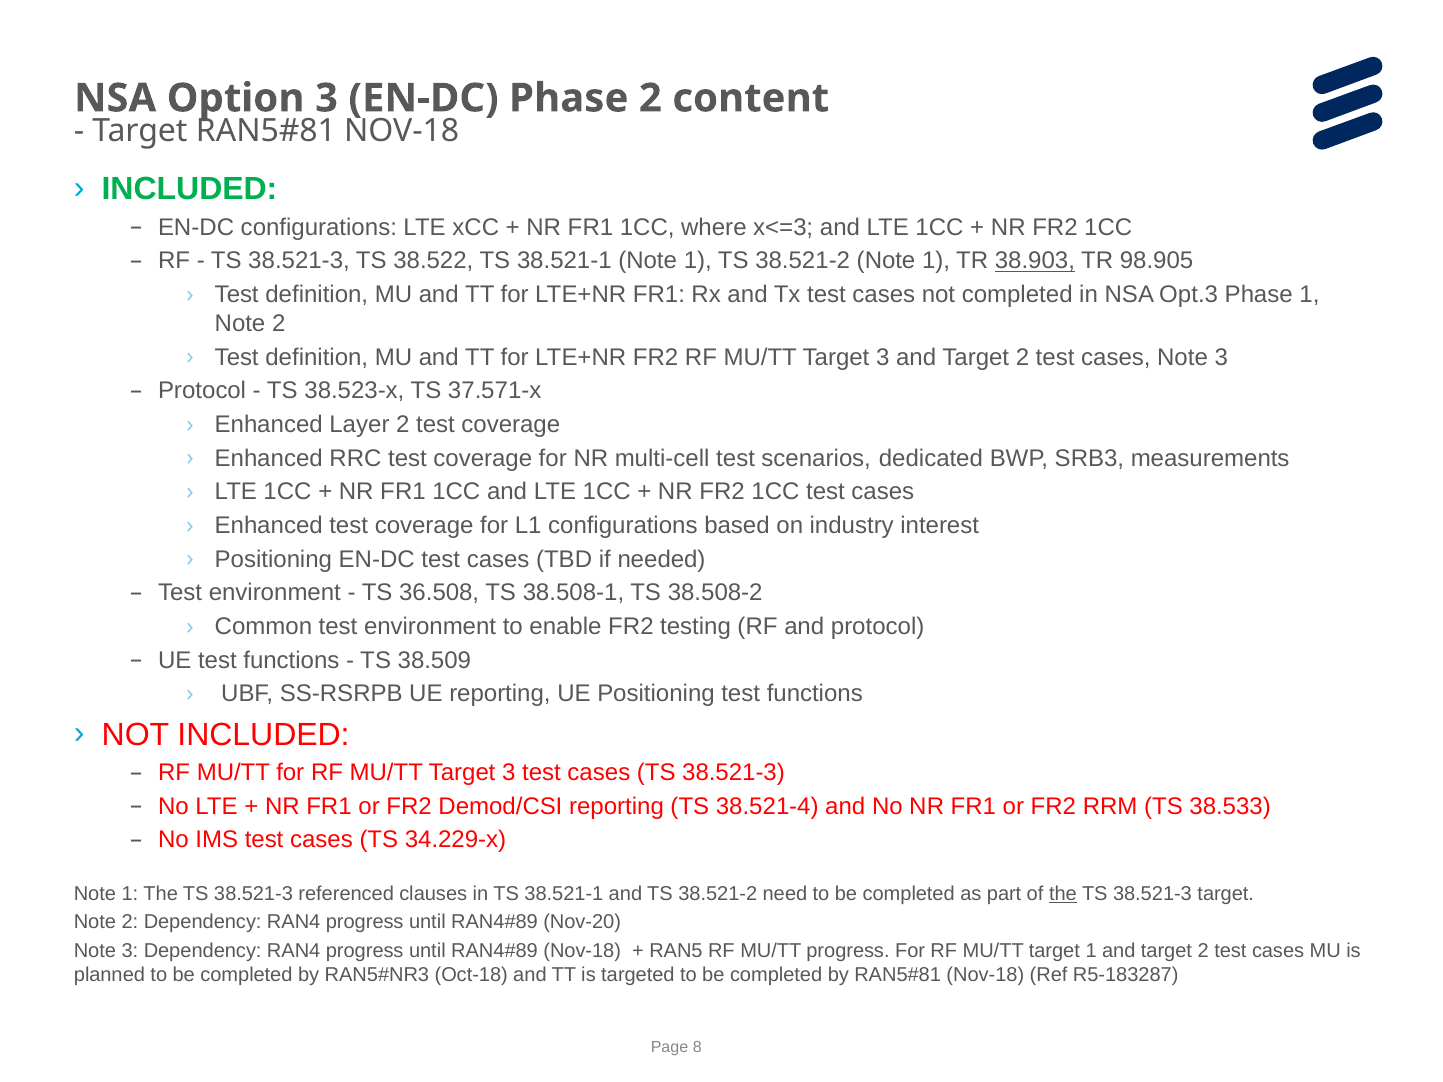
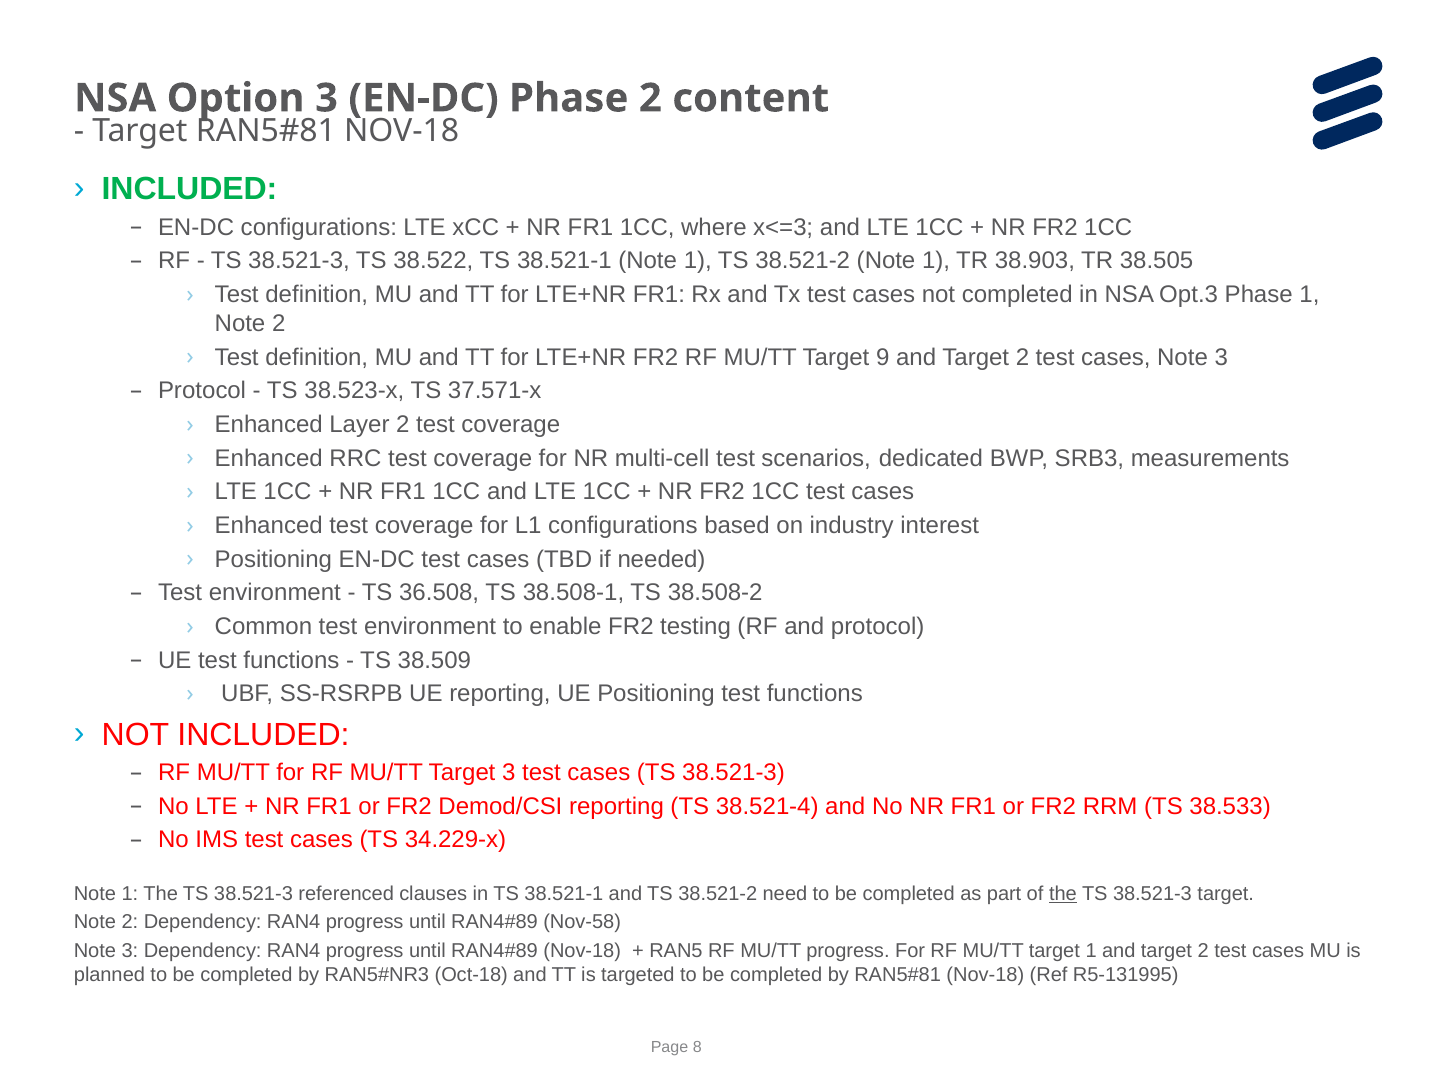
38.903 underline: present -> none
98.905: 98.905 -> 38.505
3 at (883, 357): 3 -> 9
Nov-20: Nov-20 -> Nov-58
R5-183287: R5-183287 -> R5-131995
